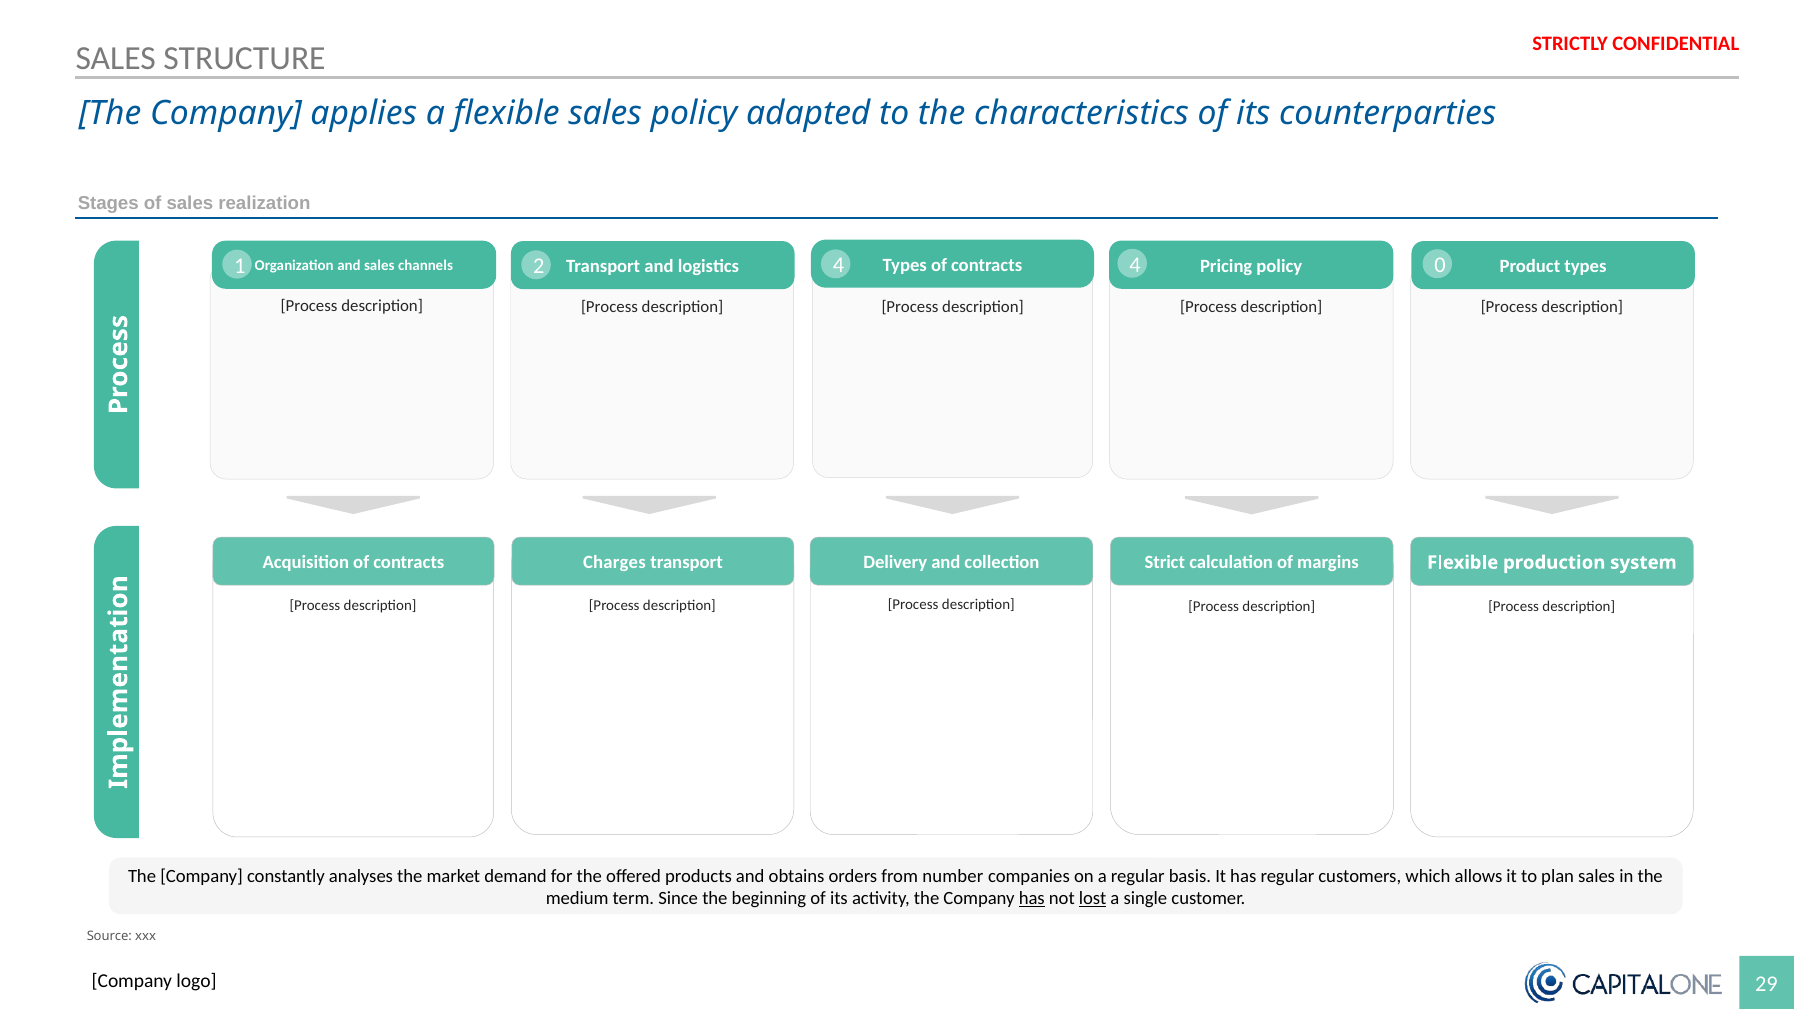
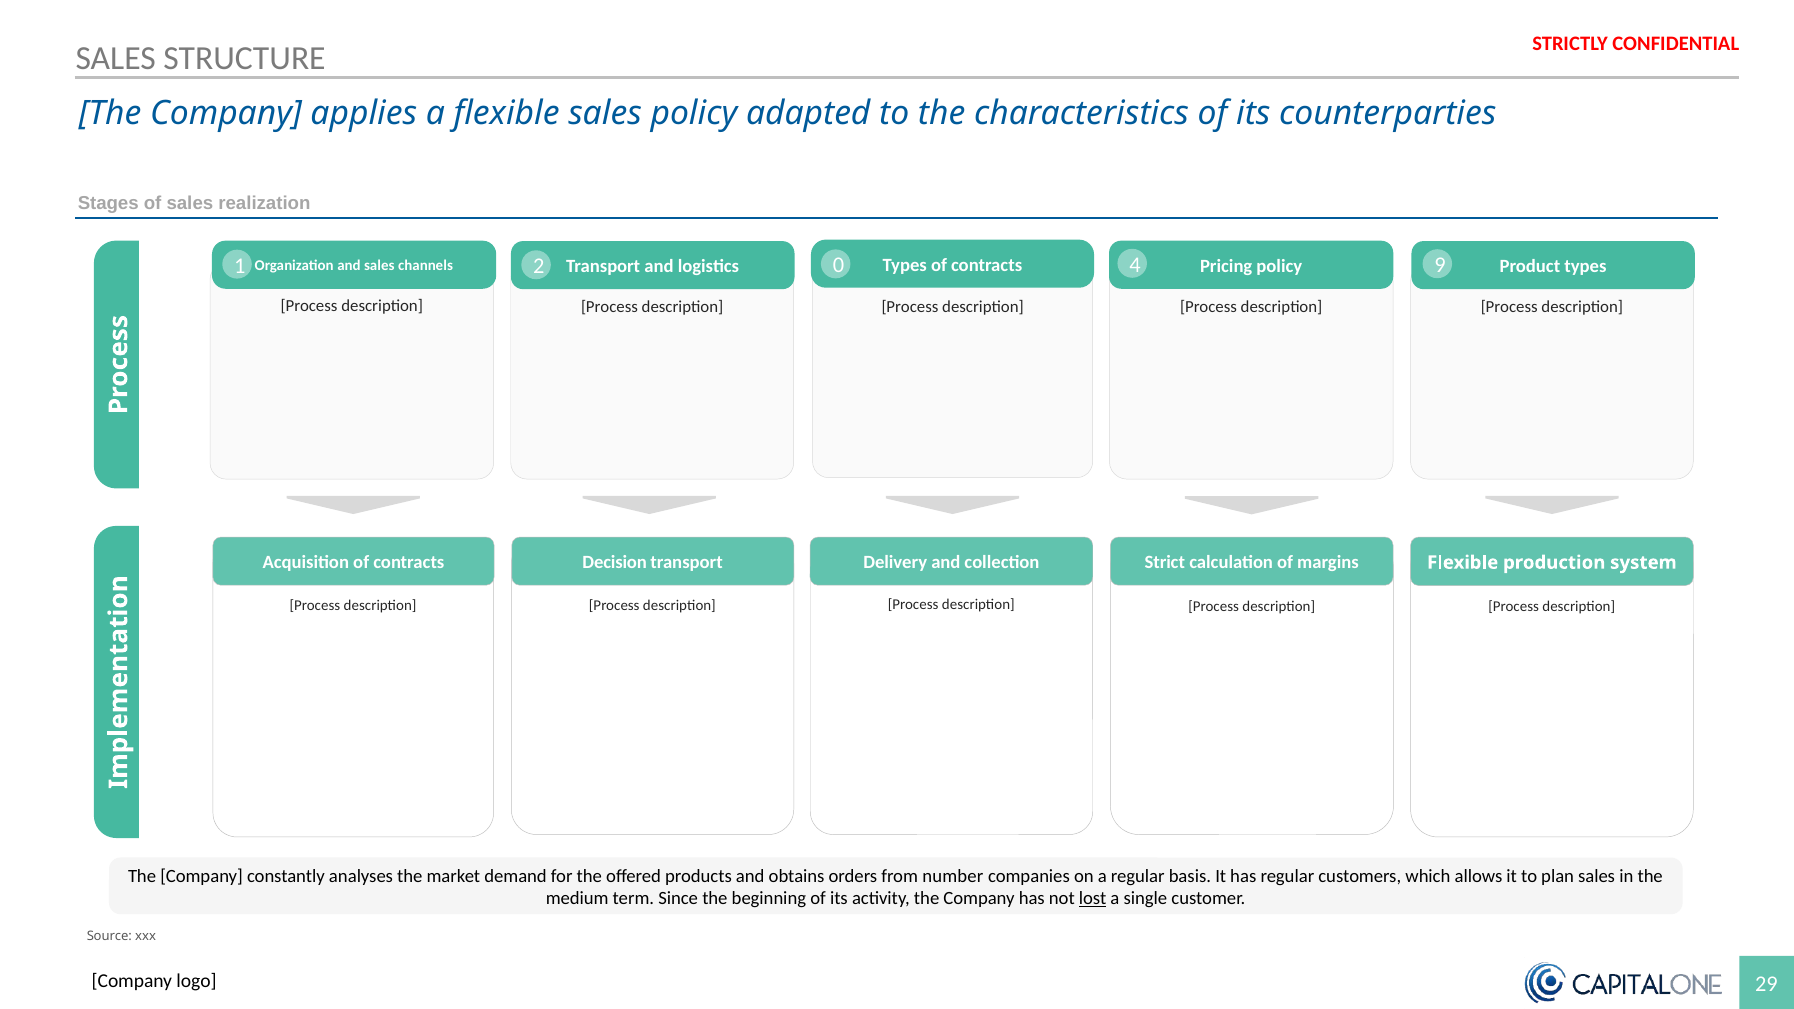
2 4: 4 -> 0
0: 0 -> 9
Charges: Charges -> Decision
has at (1032, 898) underline: present -> none
